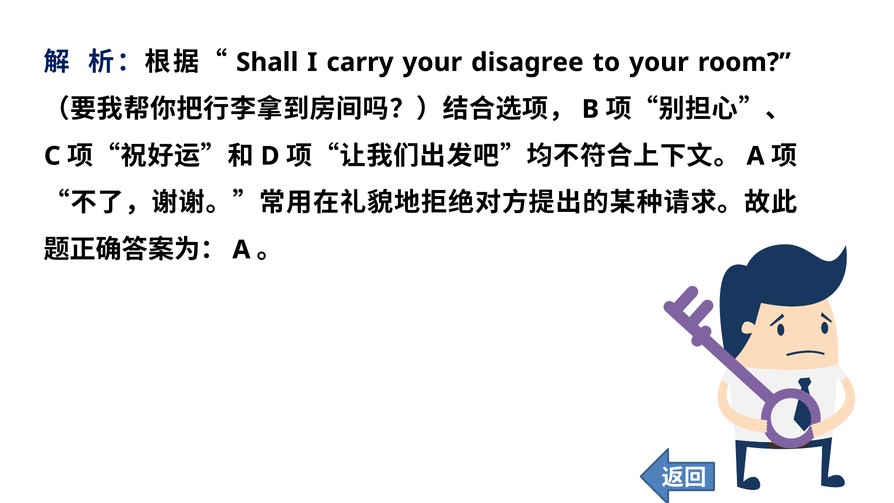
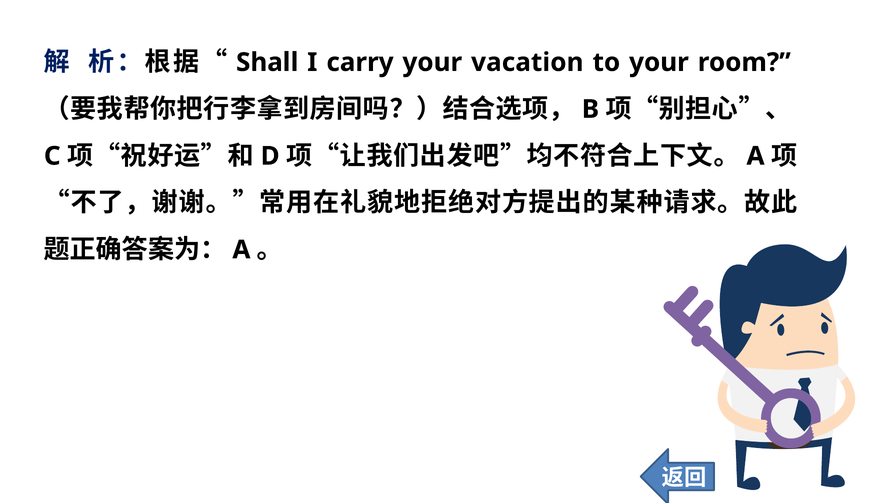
disagree: disagree -> vacation
